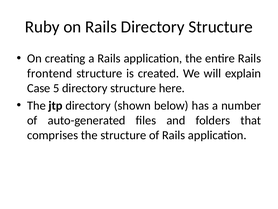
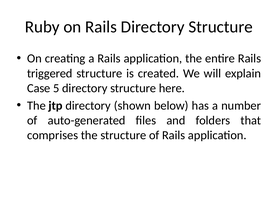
frontend: frontend -> triggered
